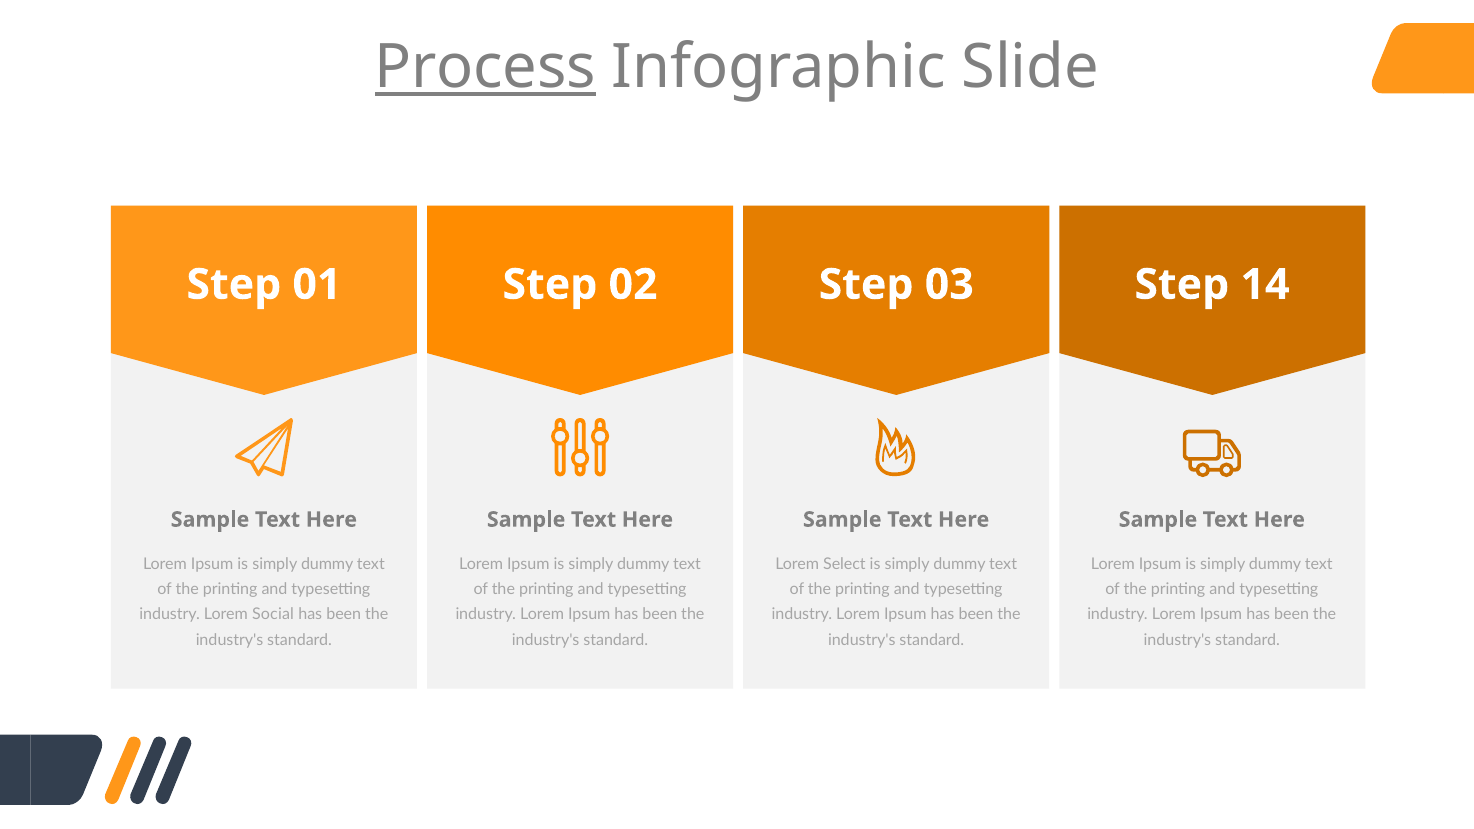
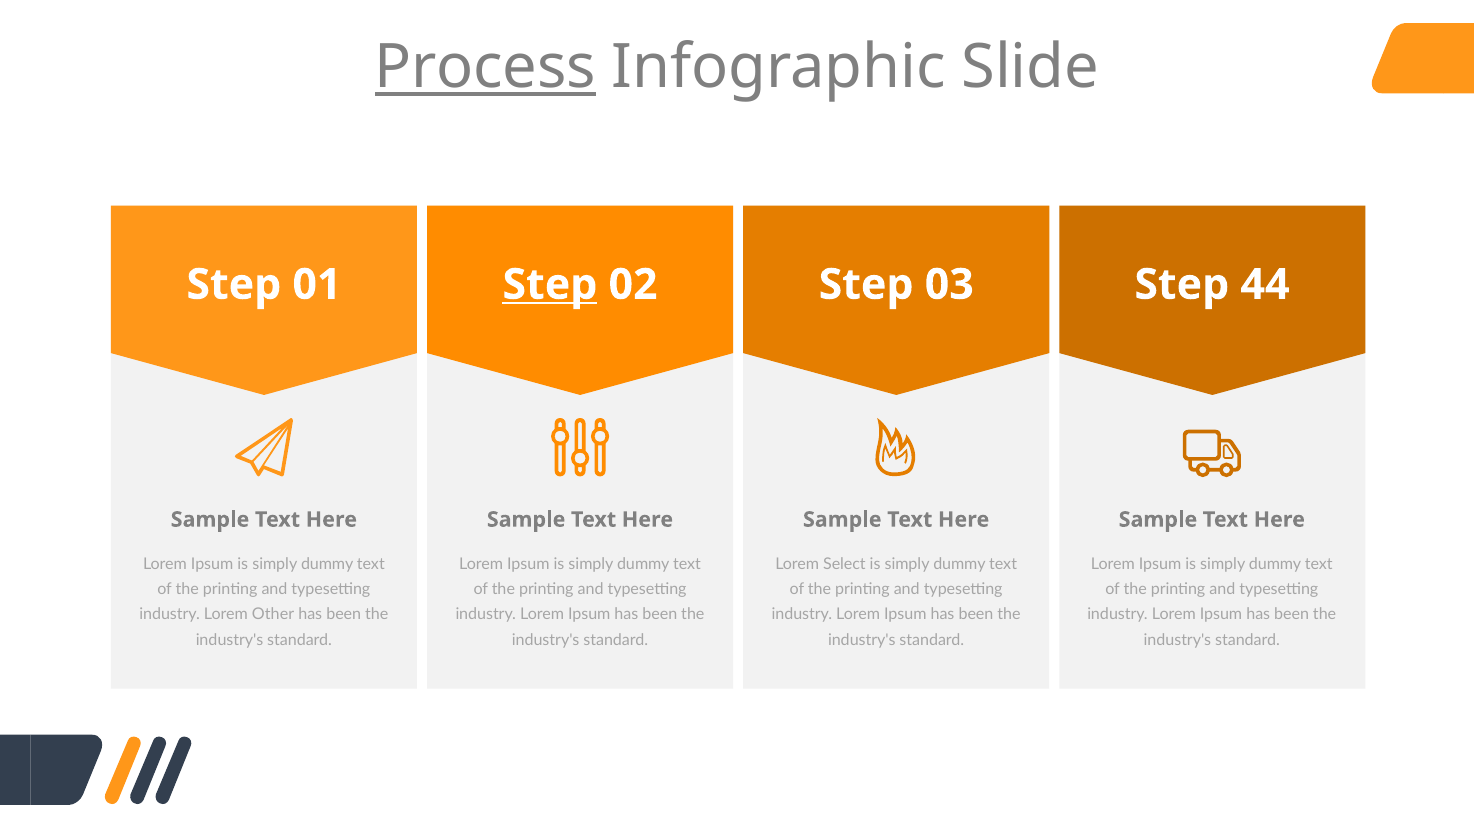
Step at (550, 285) underline: none -> present
14: 14 -> 44
Social: Social -> Other
